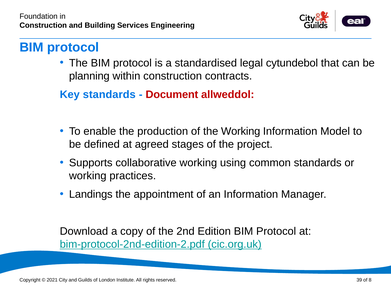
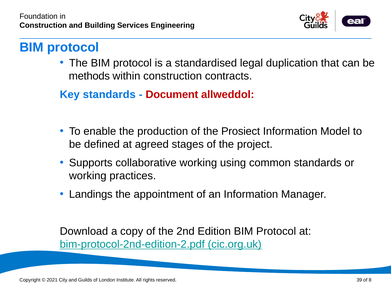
cytundebol: cytundebol -> duplication
planning: planning -> methods
the Working: Working -> Prosiect
